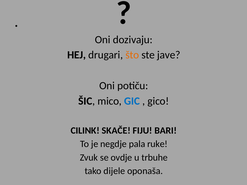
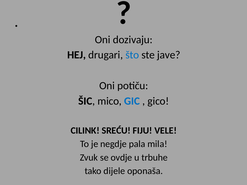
što colour: orange -> blue
SKAČE: SKAČE -> SREĆU
BARI: BARI -> VELE
ruke: ruke -> mila
